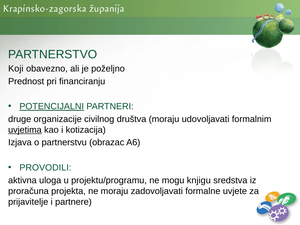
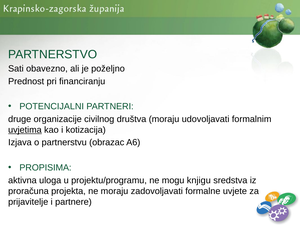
Koji: Koji -> Sati
POTENCIJALNI underline: present -> none
PROVODILI: PROVODILI -> PROPISIMA
